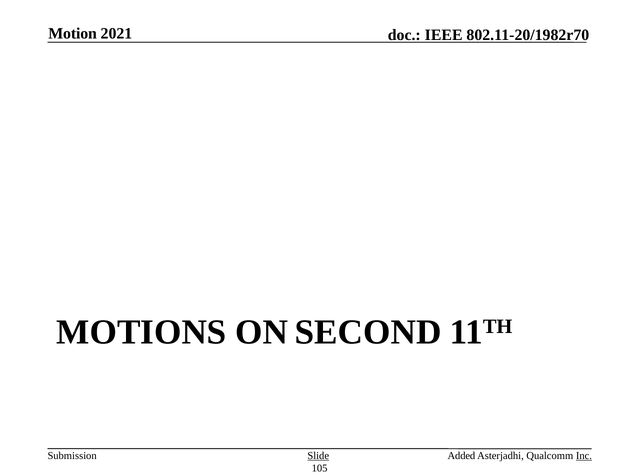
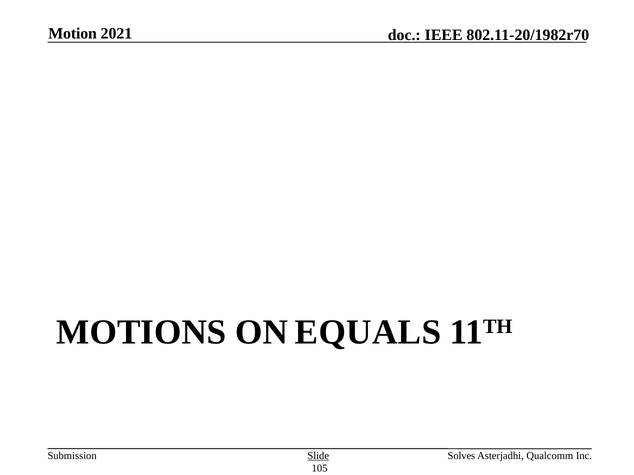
SECOND: SECOND -> EQUALS
Added: Added -> Solves
Inc underline: present -> none
